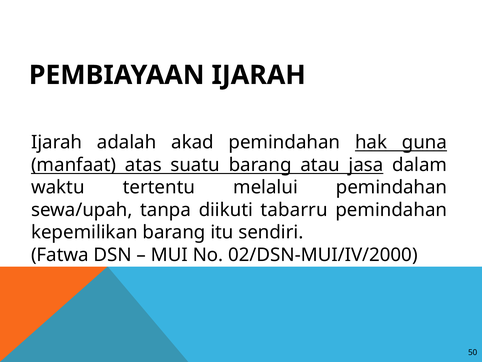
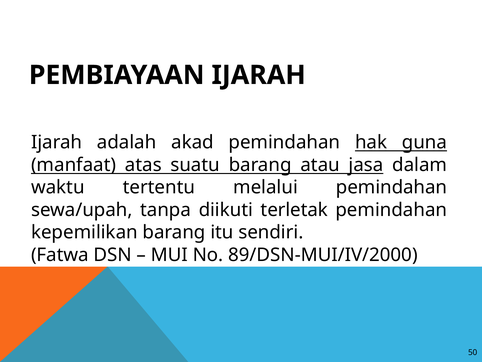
tabarru: tabarru -> terletak
02/DSN-MUI/IV/2000: 02/DSN-MUI/IV/2000 -> 89/DSN-MUI/IV/2000
